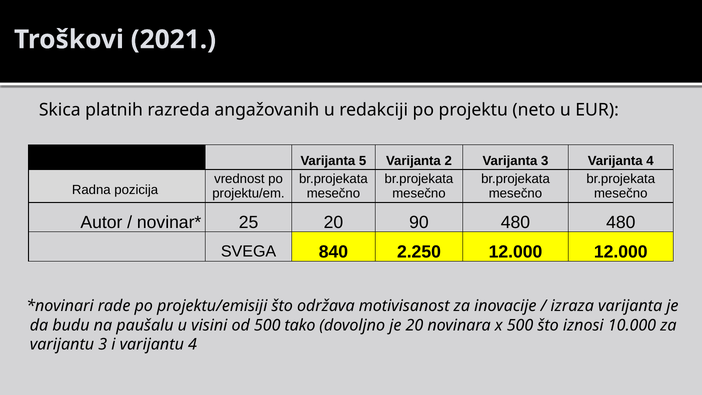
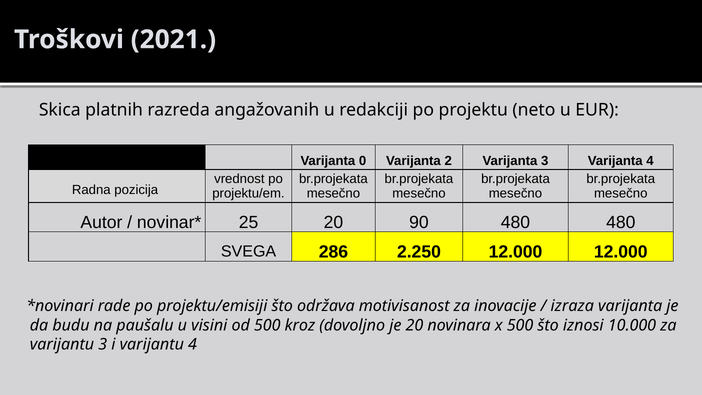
5: 5 -> 0
840: 840 -> 286
tako: tako -> kroz
